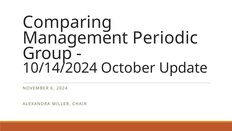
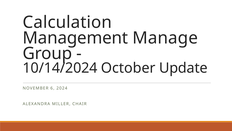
Comparing: Comparing -> Calculation
Periodic: Periodic -> Manage
